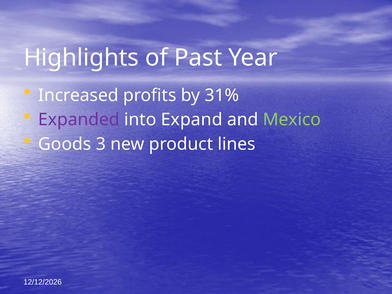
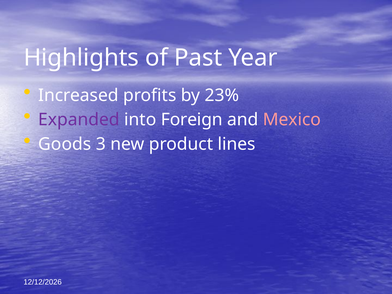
31%: 31% -> 23%
Expand: Expand -> Foreign
Mexico colour: light green -> pink
